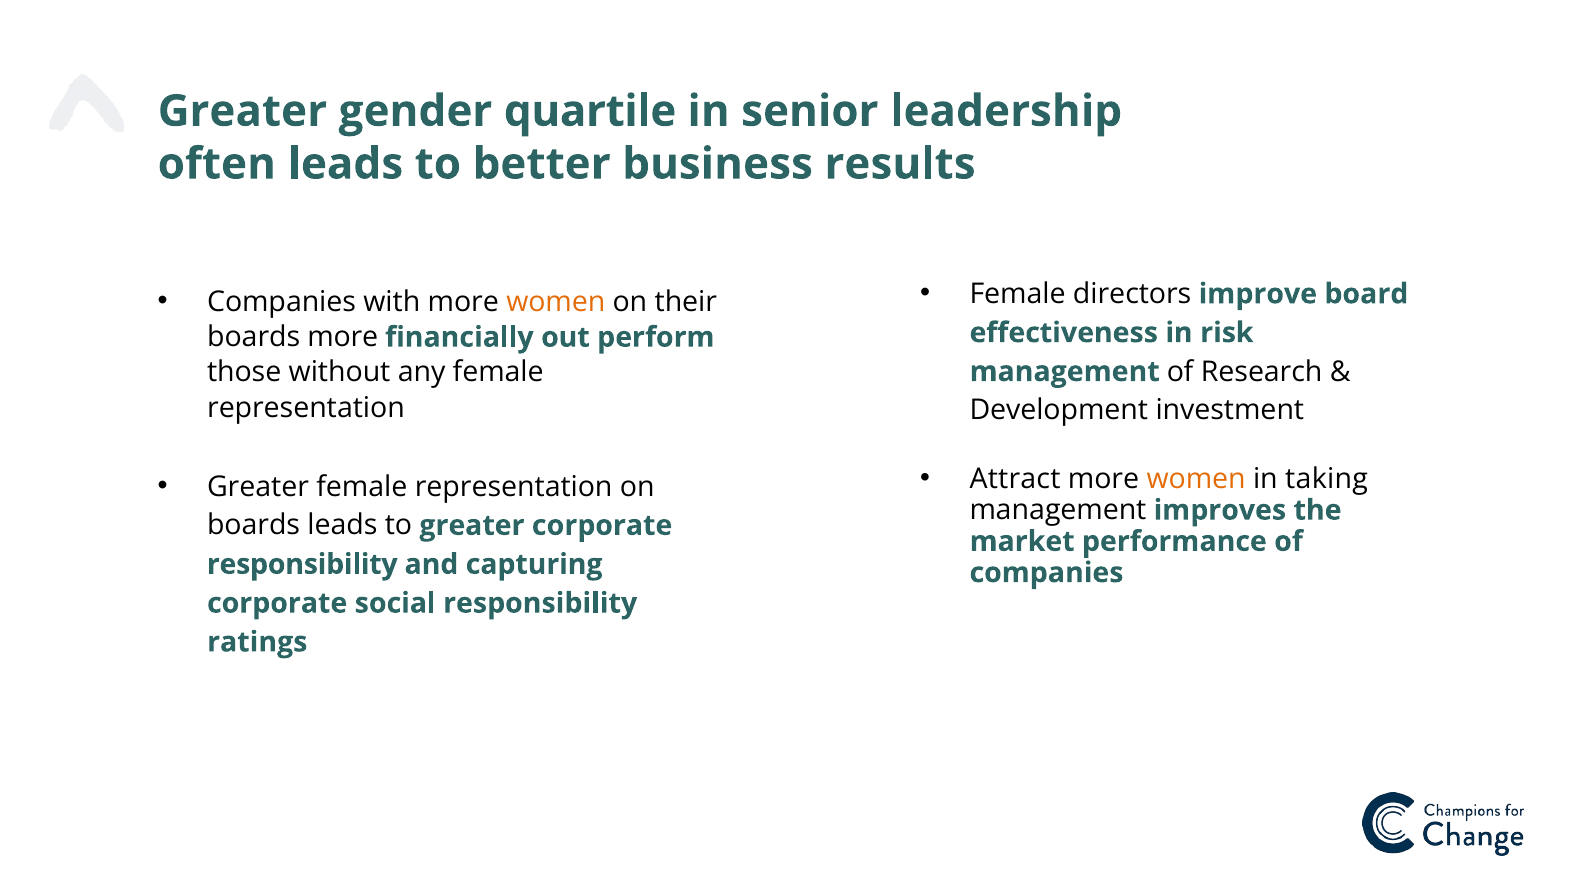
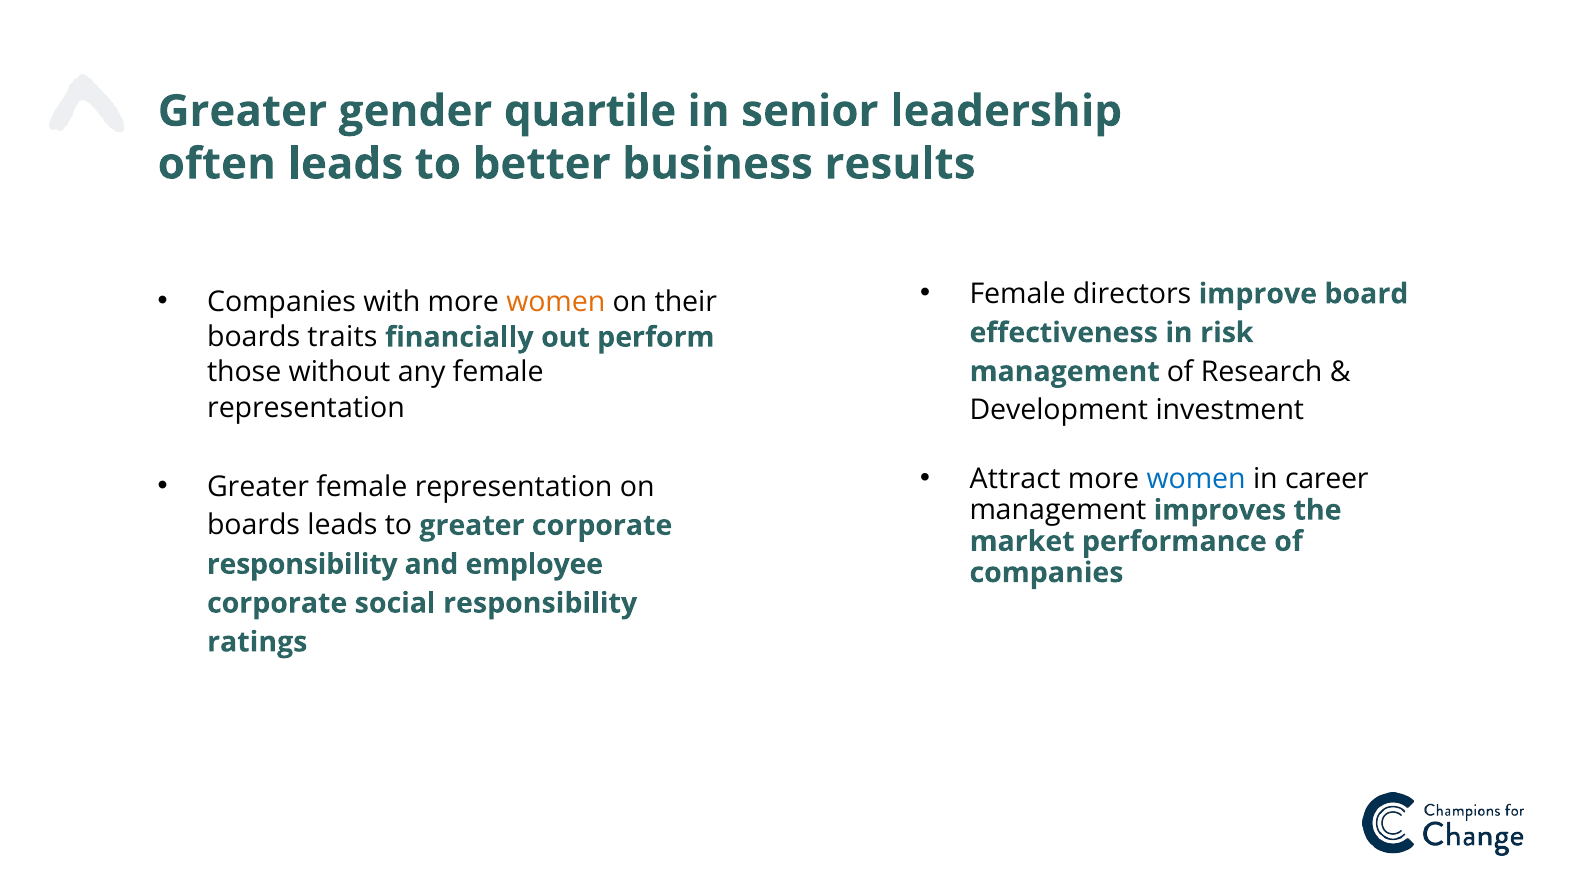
boards more: more -> traits
women at (1196, 479) colour: orange -> blue
taking: taking -> career
capturing: capturing -> employee
